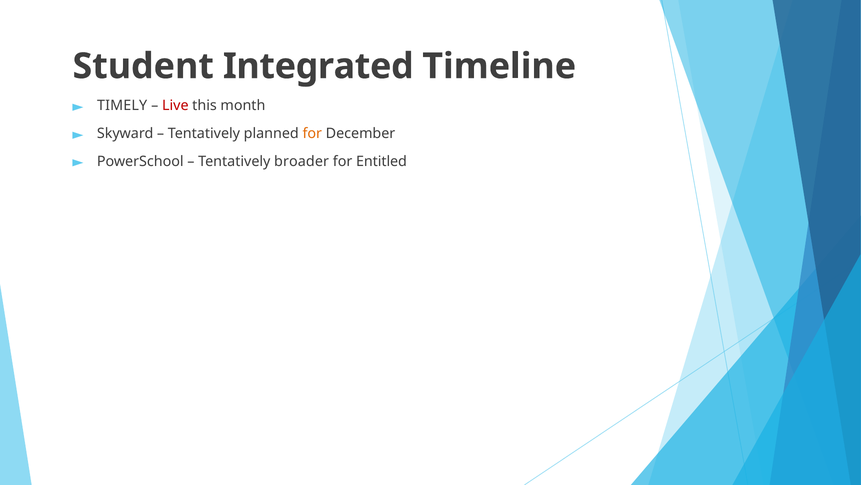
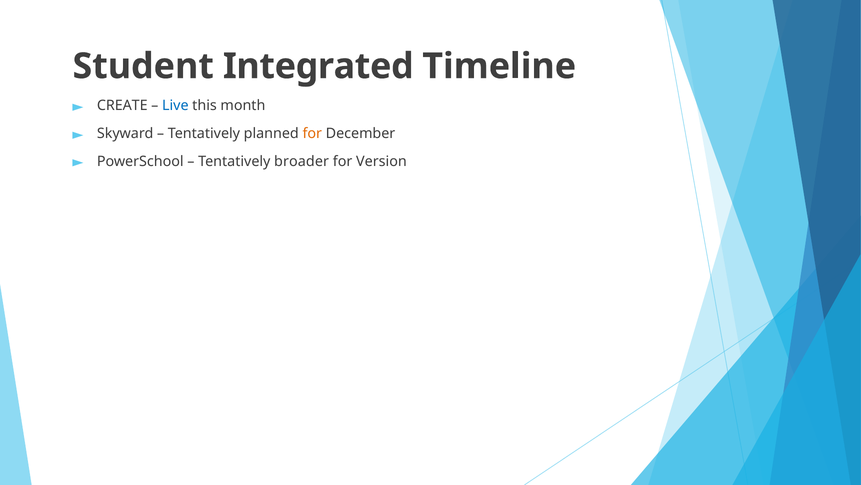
TIMELY: TIMELY -> CREATE
Live colour: red -> blue
Entitled: Entitled -> Version
